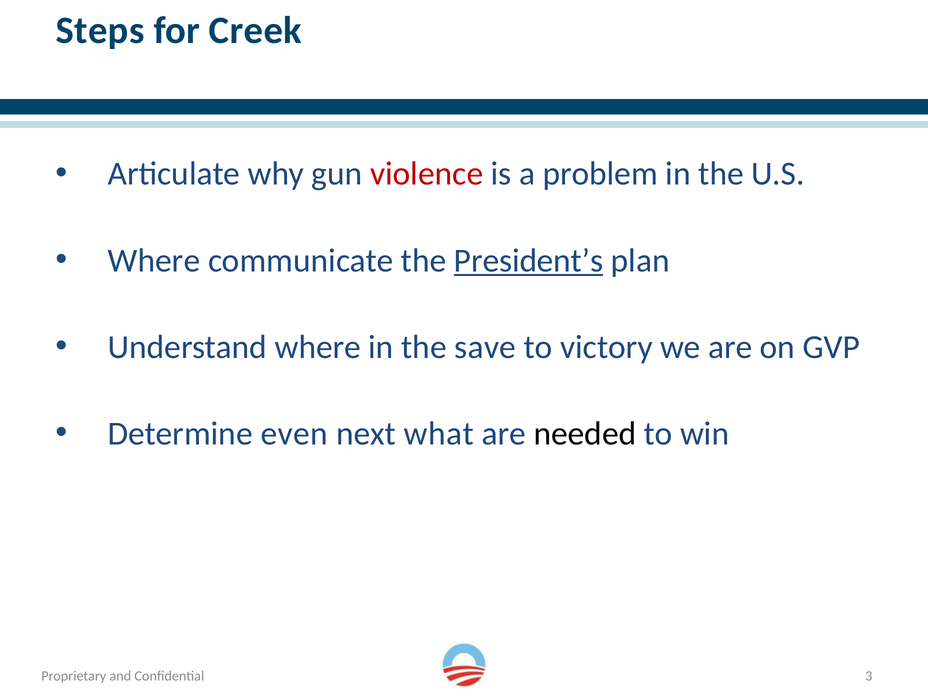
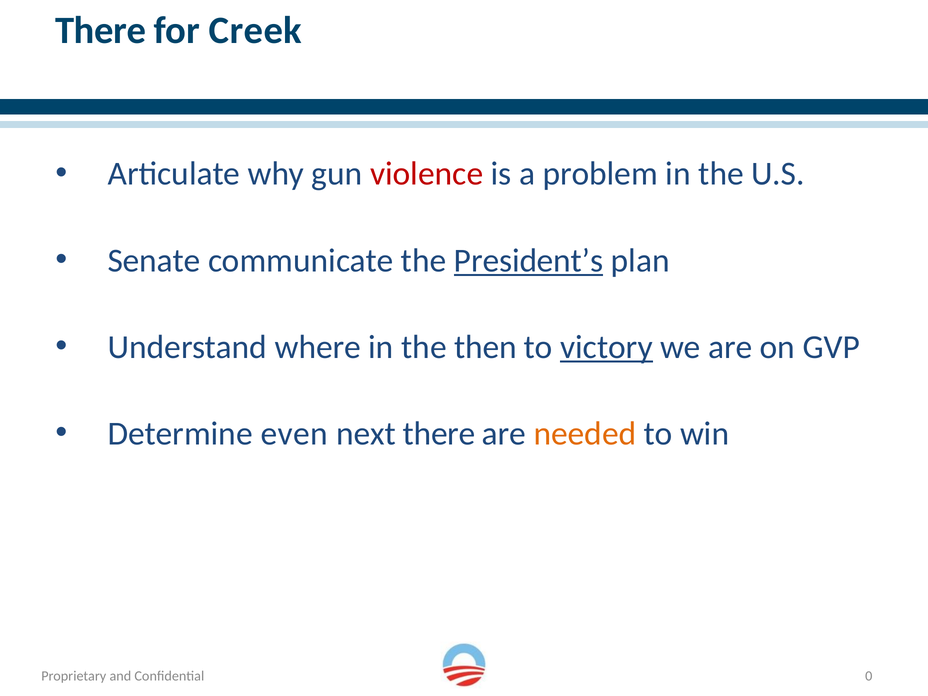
Steps at (100, 31): Steps -> There
Where at (154, 261): Where -> Senate
save: save -> then
victory underline: none -> present
next what: what -> there
needed colour: black -> orange
3: 3 -> 0
